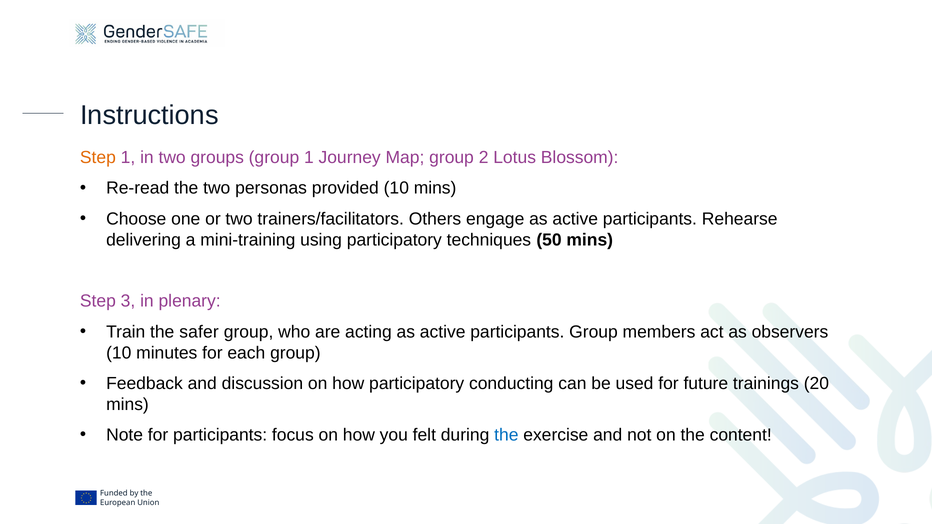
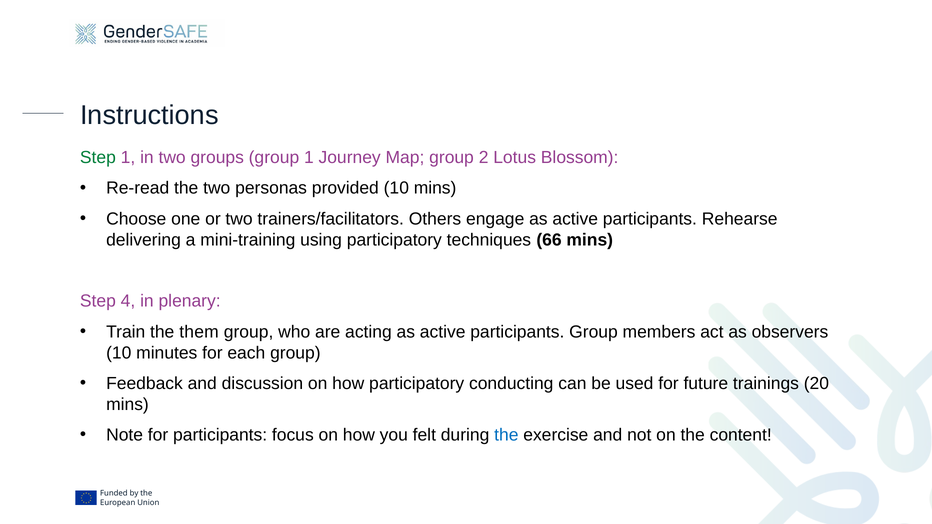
Step at (98, 158) colour: orange -> green
50: 50 -> 66
3: 3 -> 4
safer: safer -> them
